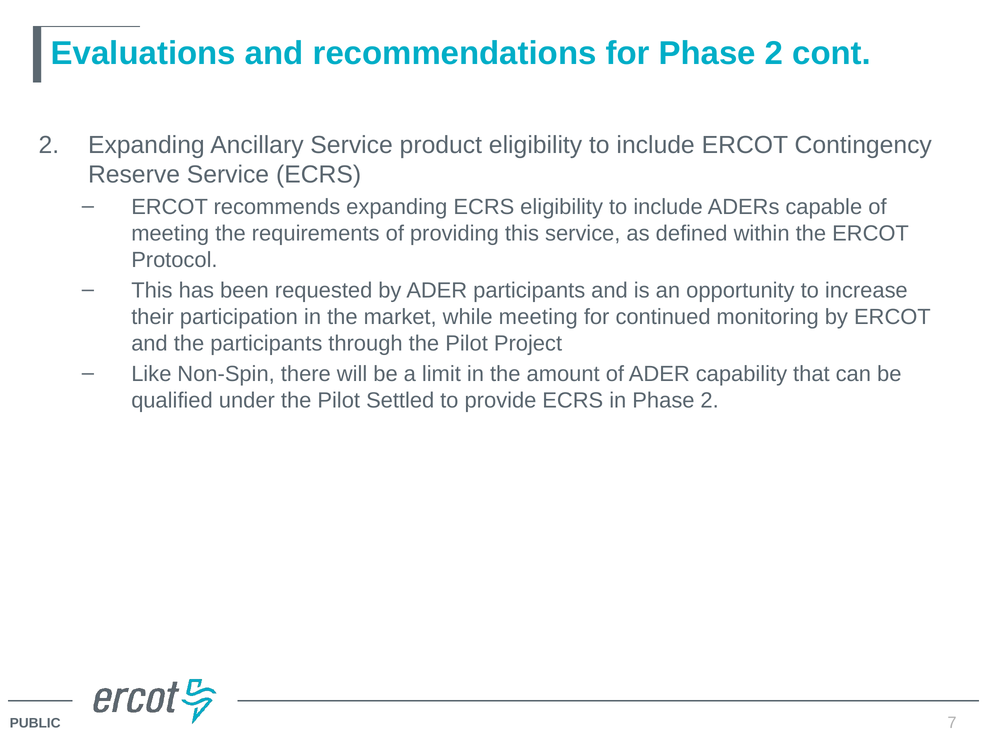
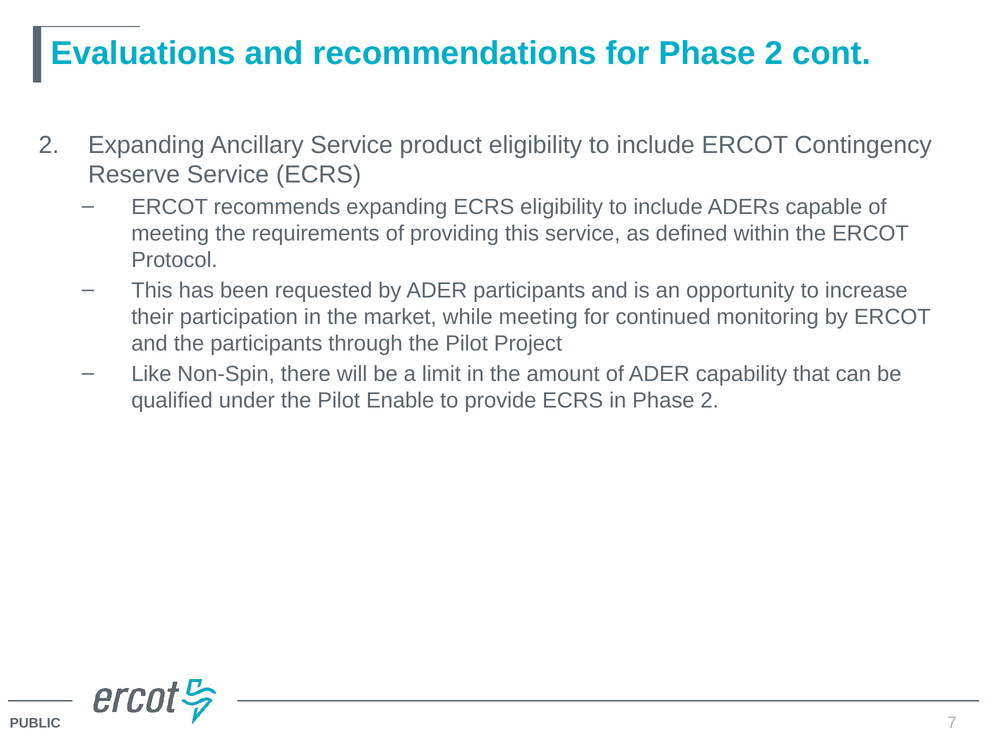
Settled: Settled -> Enable
